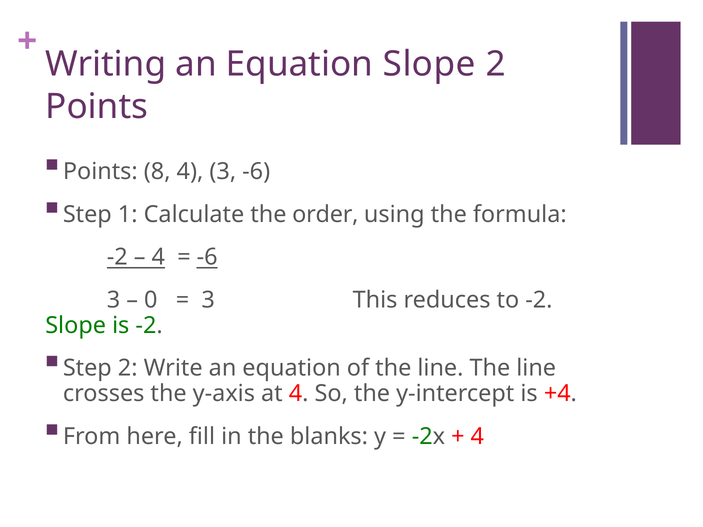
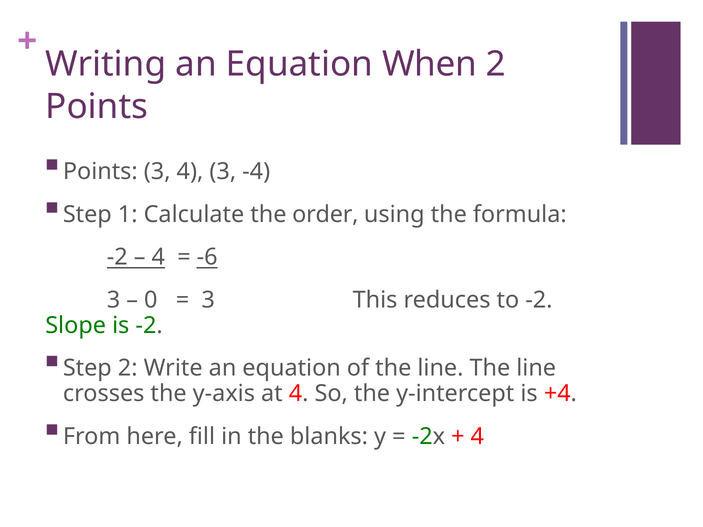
Equation Slope: Slope -> When
Points 8: 8 -> 3
3 -6: -6 -> -4
